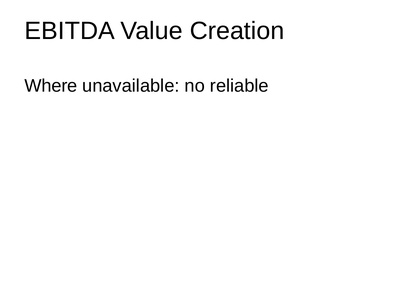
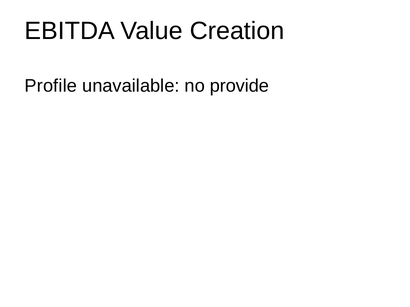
Where: Where -> Profile
reliable: reliable -> provide
